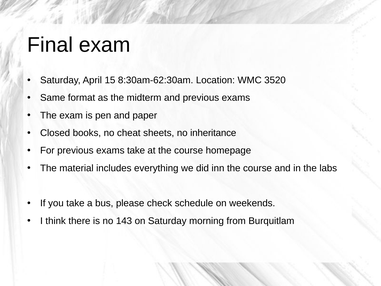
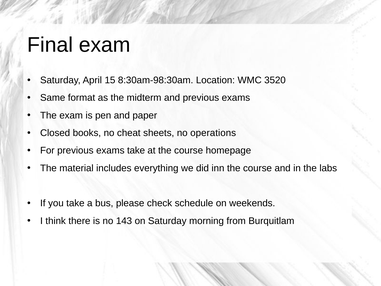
8:30am-62:30am: 8:30am-62:30am -> 8:30am-98:30am
inheritance: inheritance -> operations
